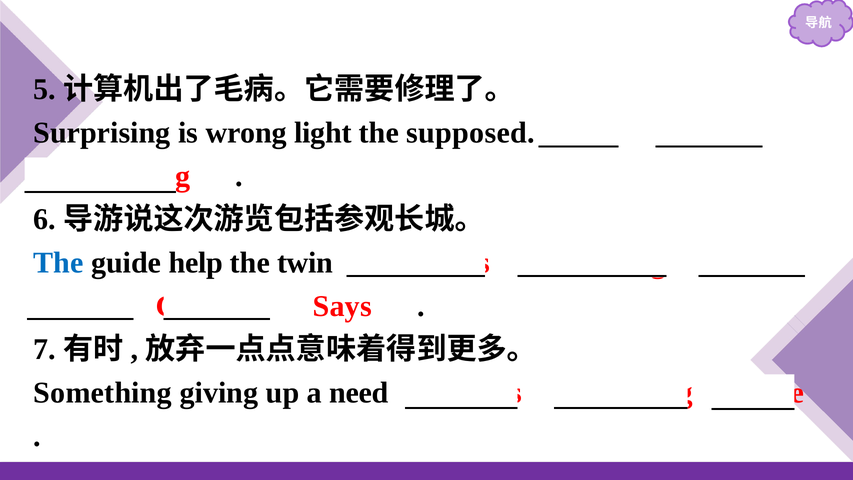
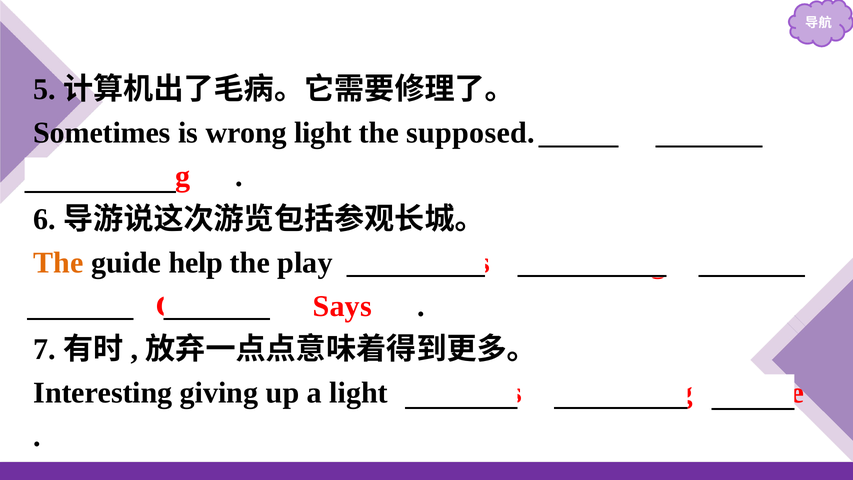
Surprising: Surprising -> Sometimes
The at (58, 263) colour: blue -> orange
twin: twin -> play
Something: Something -> Interesting
a need: need -> light
